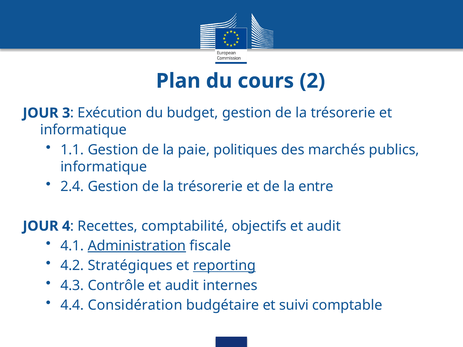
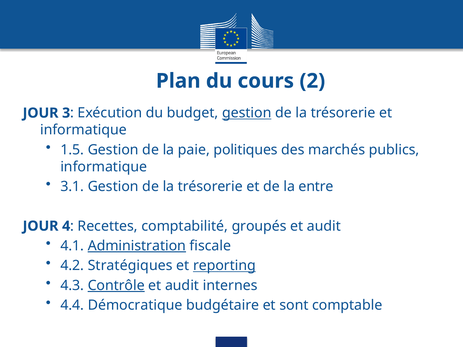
gestion at (247, 113) underline: none -> present
1.1: 1.1 -> 1.5
2.4: 2.4 -> 3.1
objectifs: objectifs -> groupés
Contrôle underline: none -> present
Considération: Considération -> Démocratique
suivi: suivi -> sont
